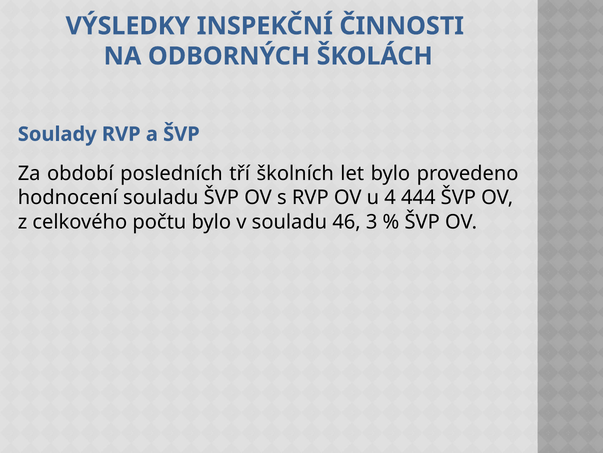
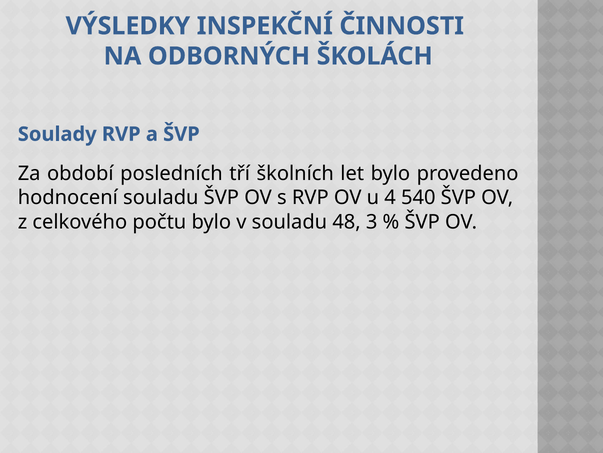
444: 444 -> 540
46: 46 -> 48
